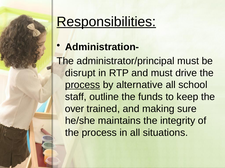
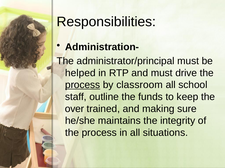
Responsibilities underline: present -> none
disrupt: disrupt -> helped
alternative: alternative -> classroom
